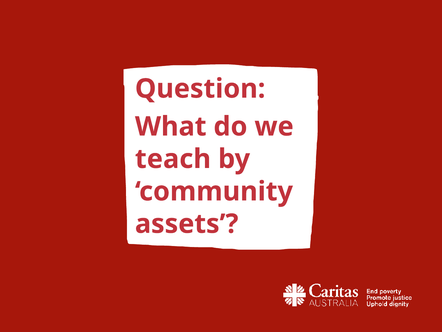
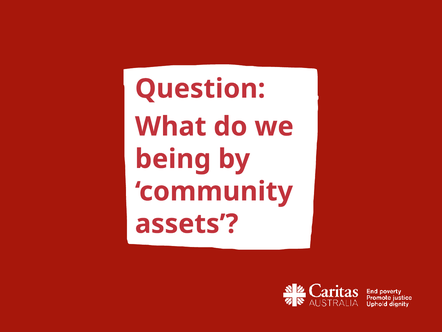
teach: teach -> being
